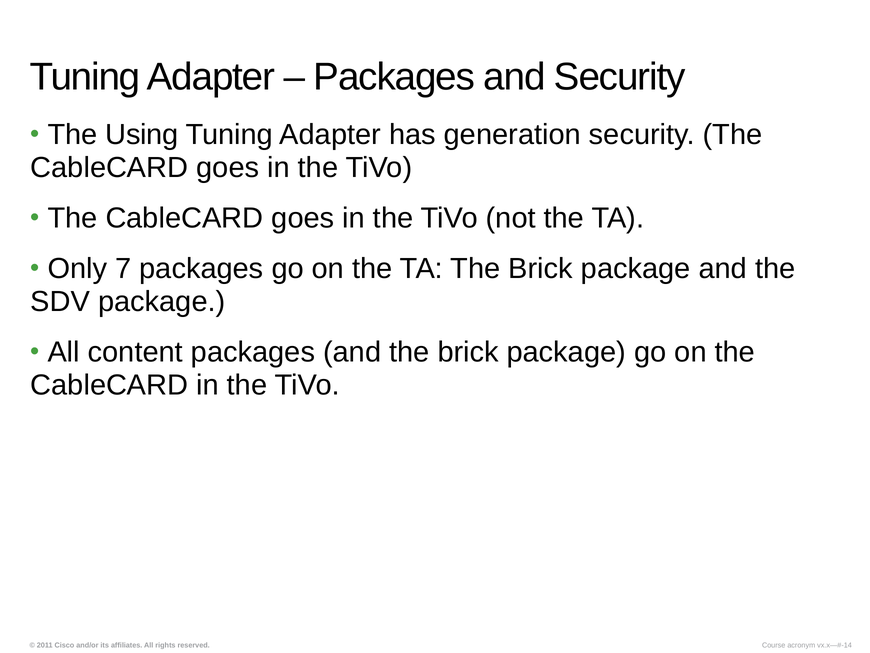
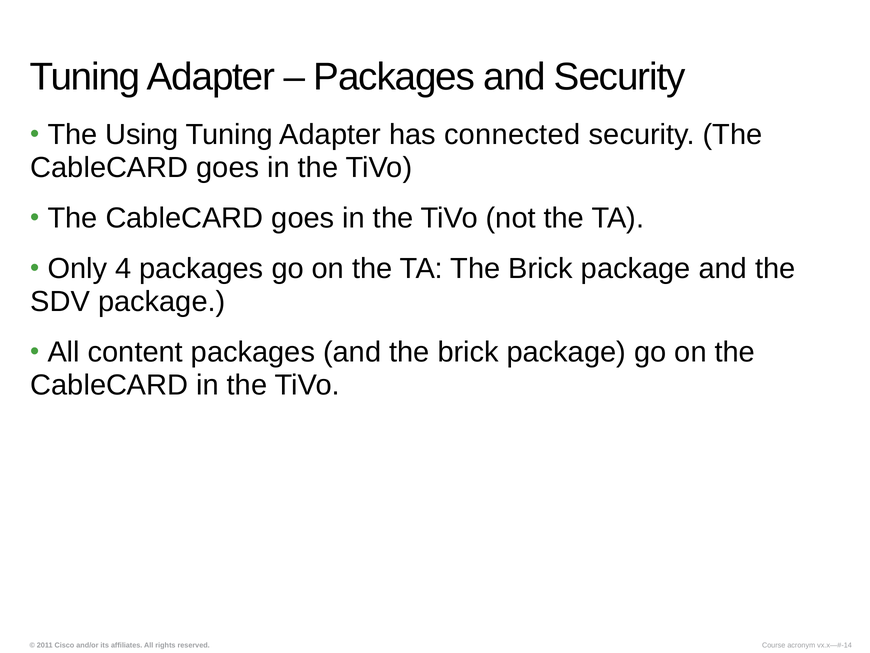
generation: generation -> connected
7: 7 -> 4
